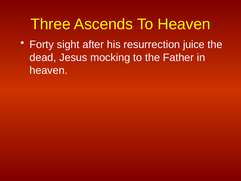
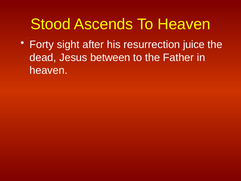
Three: Three -> Stood
mocking: mocking -> between
